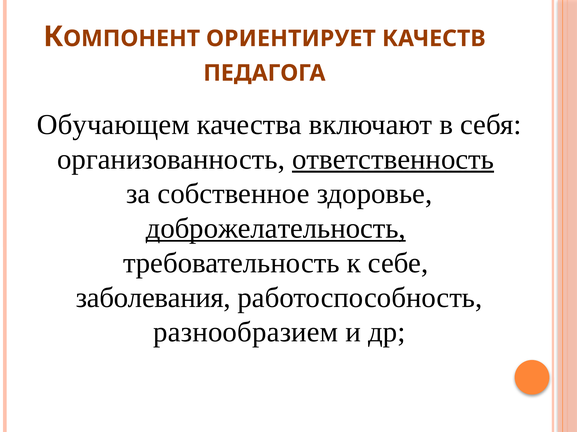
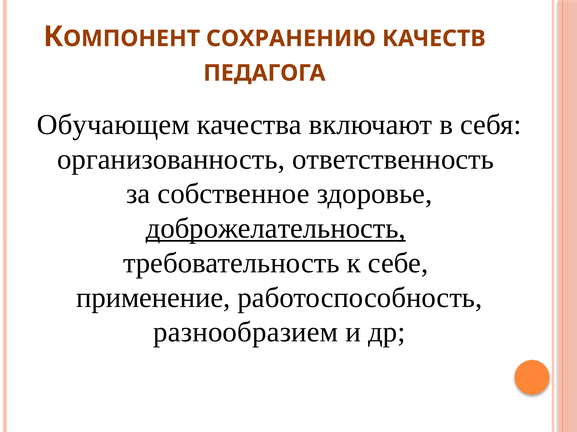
ОРИЕНТИРУЕТ: ОРИЕНТИРУЕТ -> СОХРАНЕНИЮ
ответственность underline: present -> none
заболевания: заболевания -> применение
